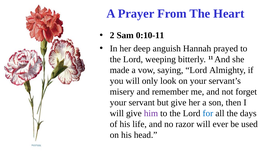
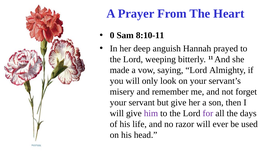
2: 2 -> 0
0:10-11: 0:10-11 -> 8:10-11
for colour: blue -> purple
